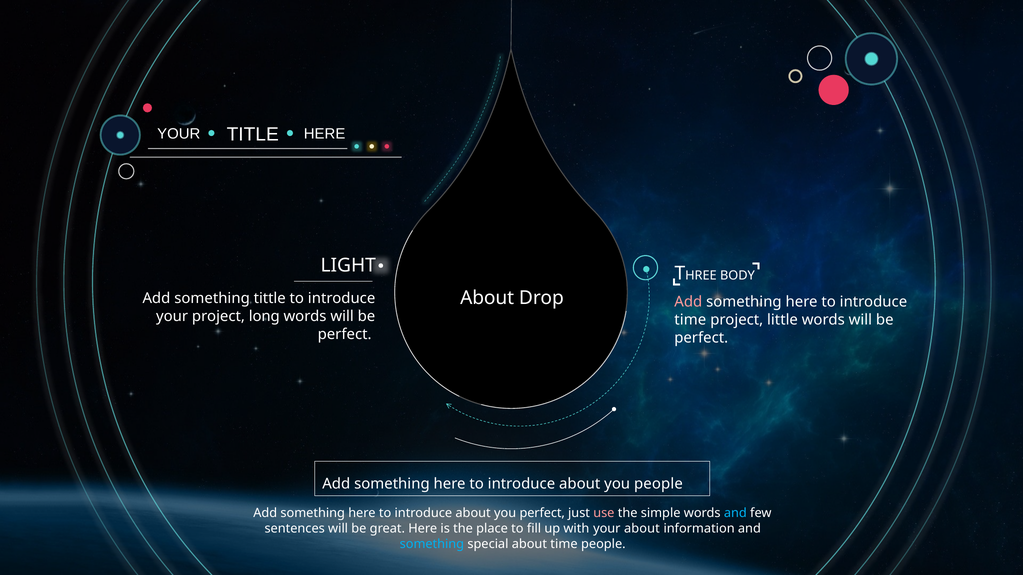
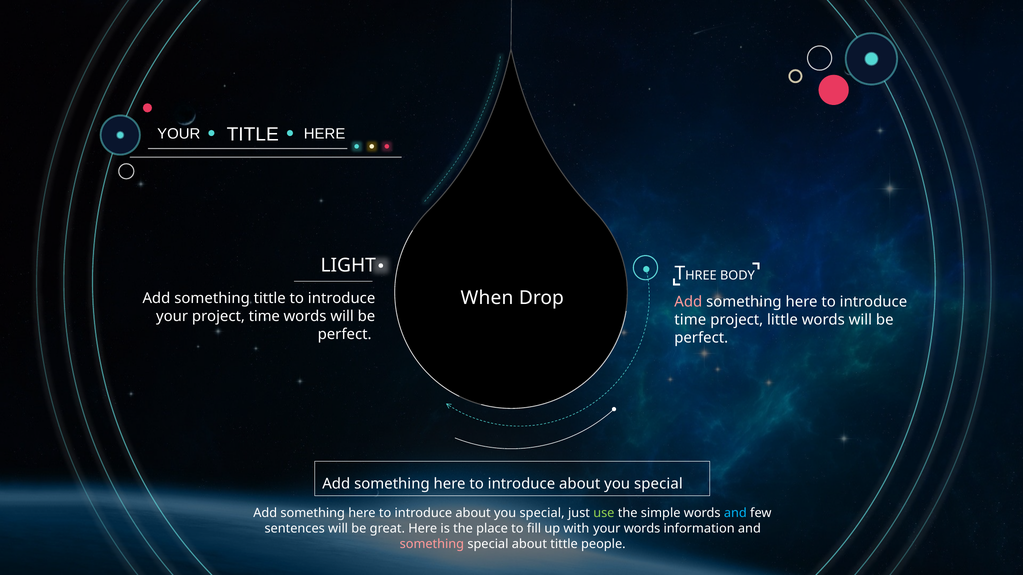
About at (487, 298): About -> When
project long: long -> time
people at (658, 484): people -> special
perfect at (542, 514): perfect -> special
use colour: pink -> light green
your about: about -> words
something at (432, 544) colour: light blue -> pink
about time: time -> tittle
